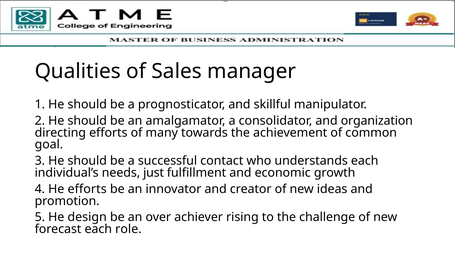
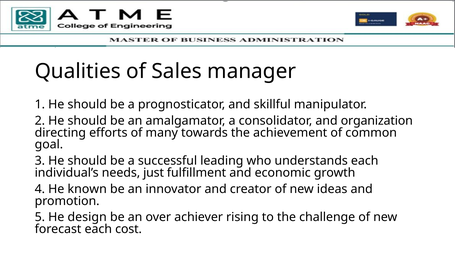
contact: contact -> leading
He efforts: efforts -> known
role: role -> cost
